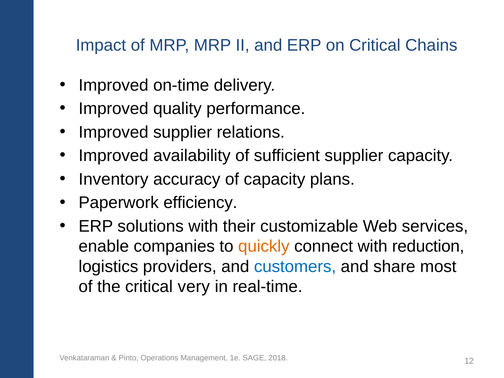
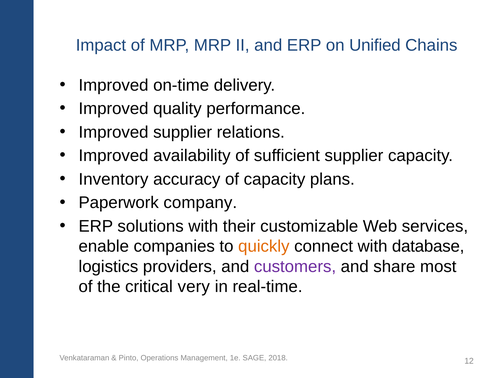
on Critical: Critical -> Unified
efficiency: efficiency -> company
reduction: reduction -> database
customers colour: blue -> purple
